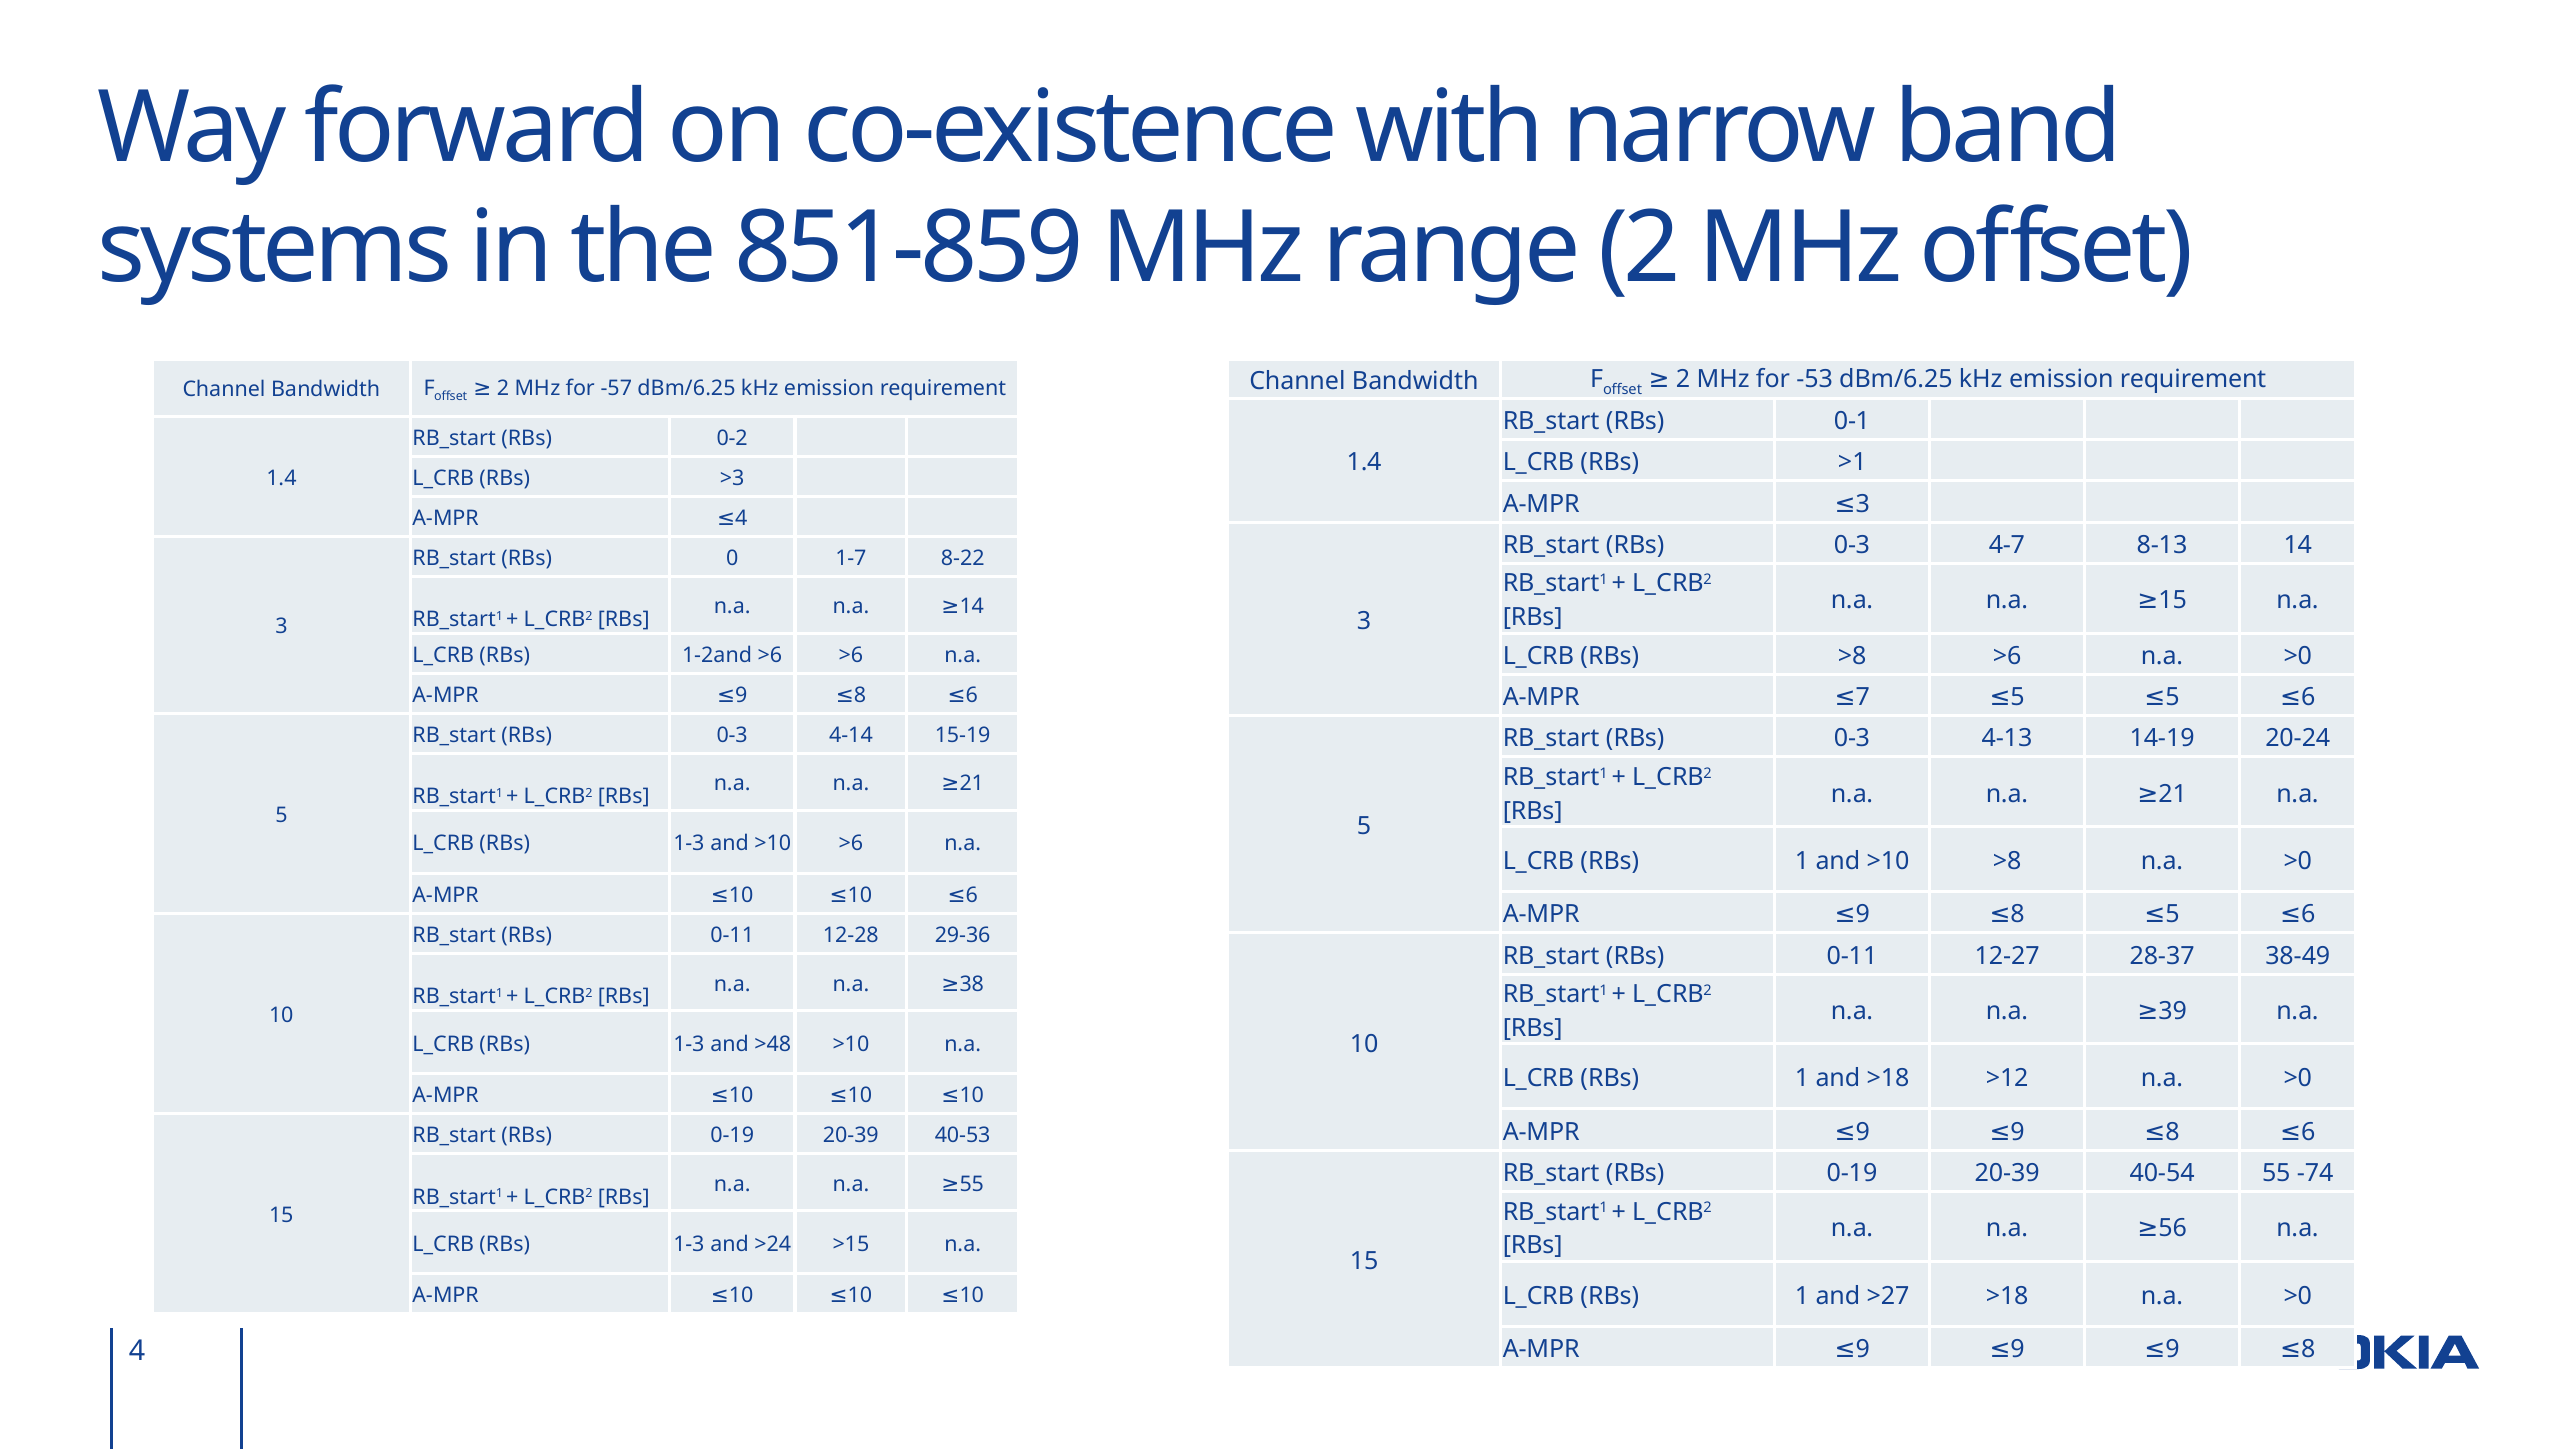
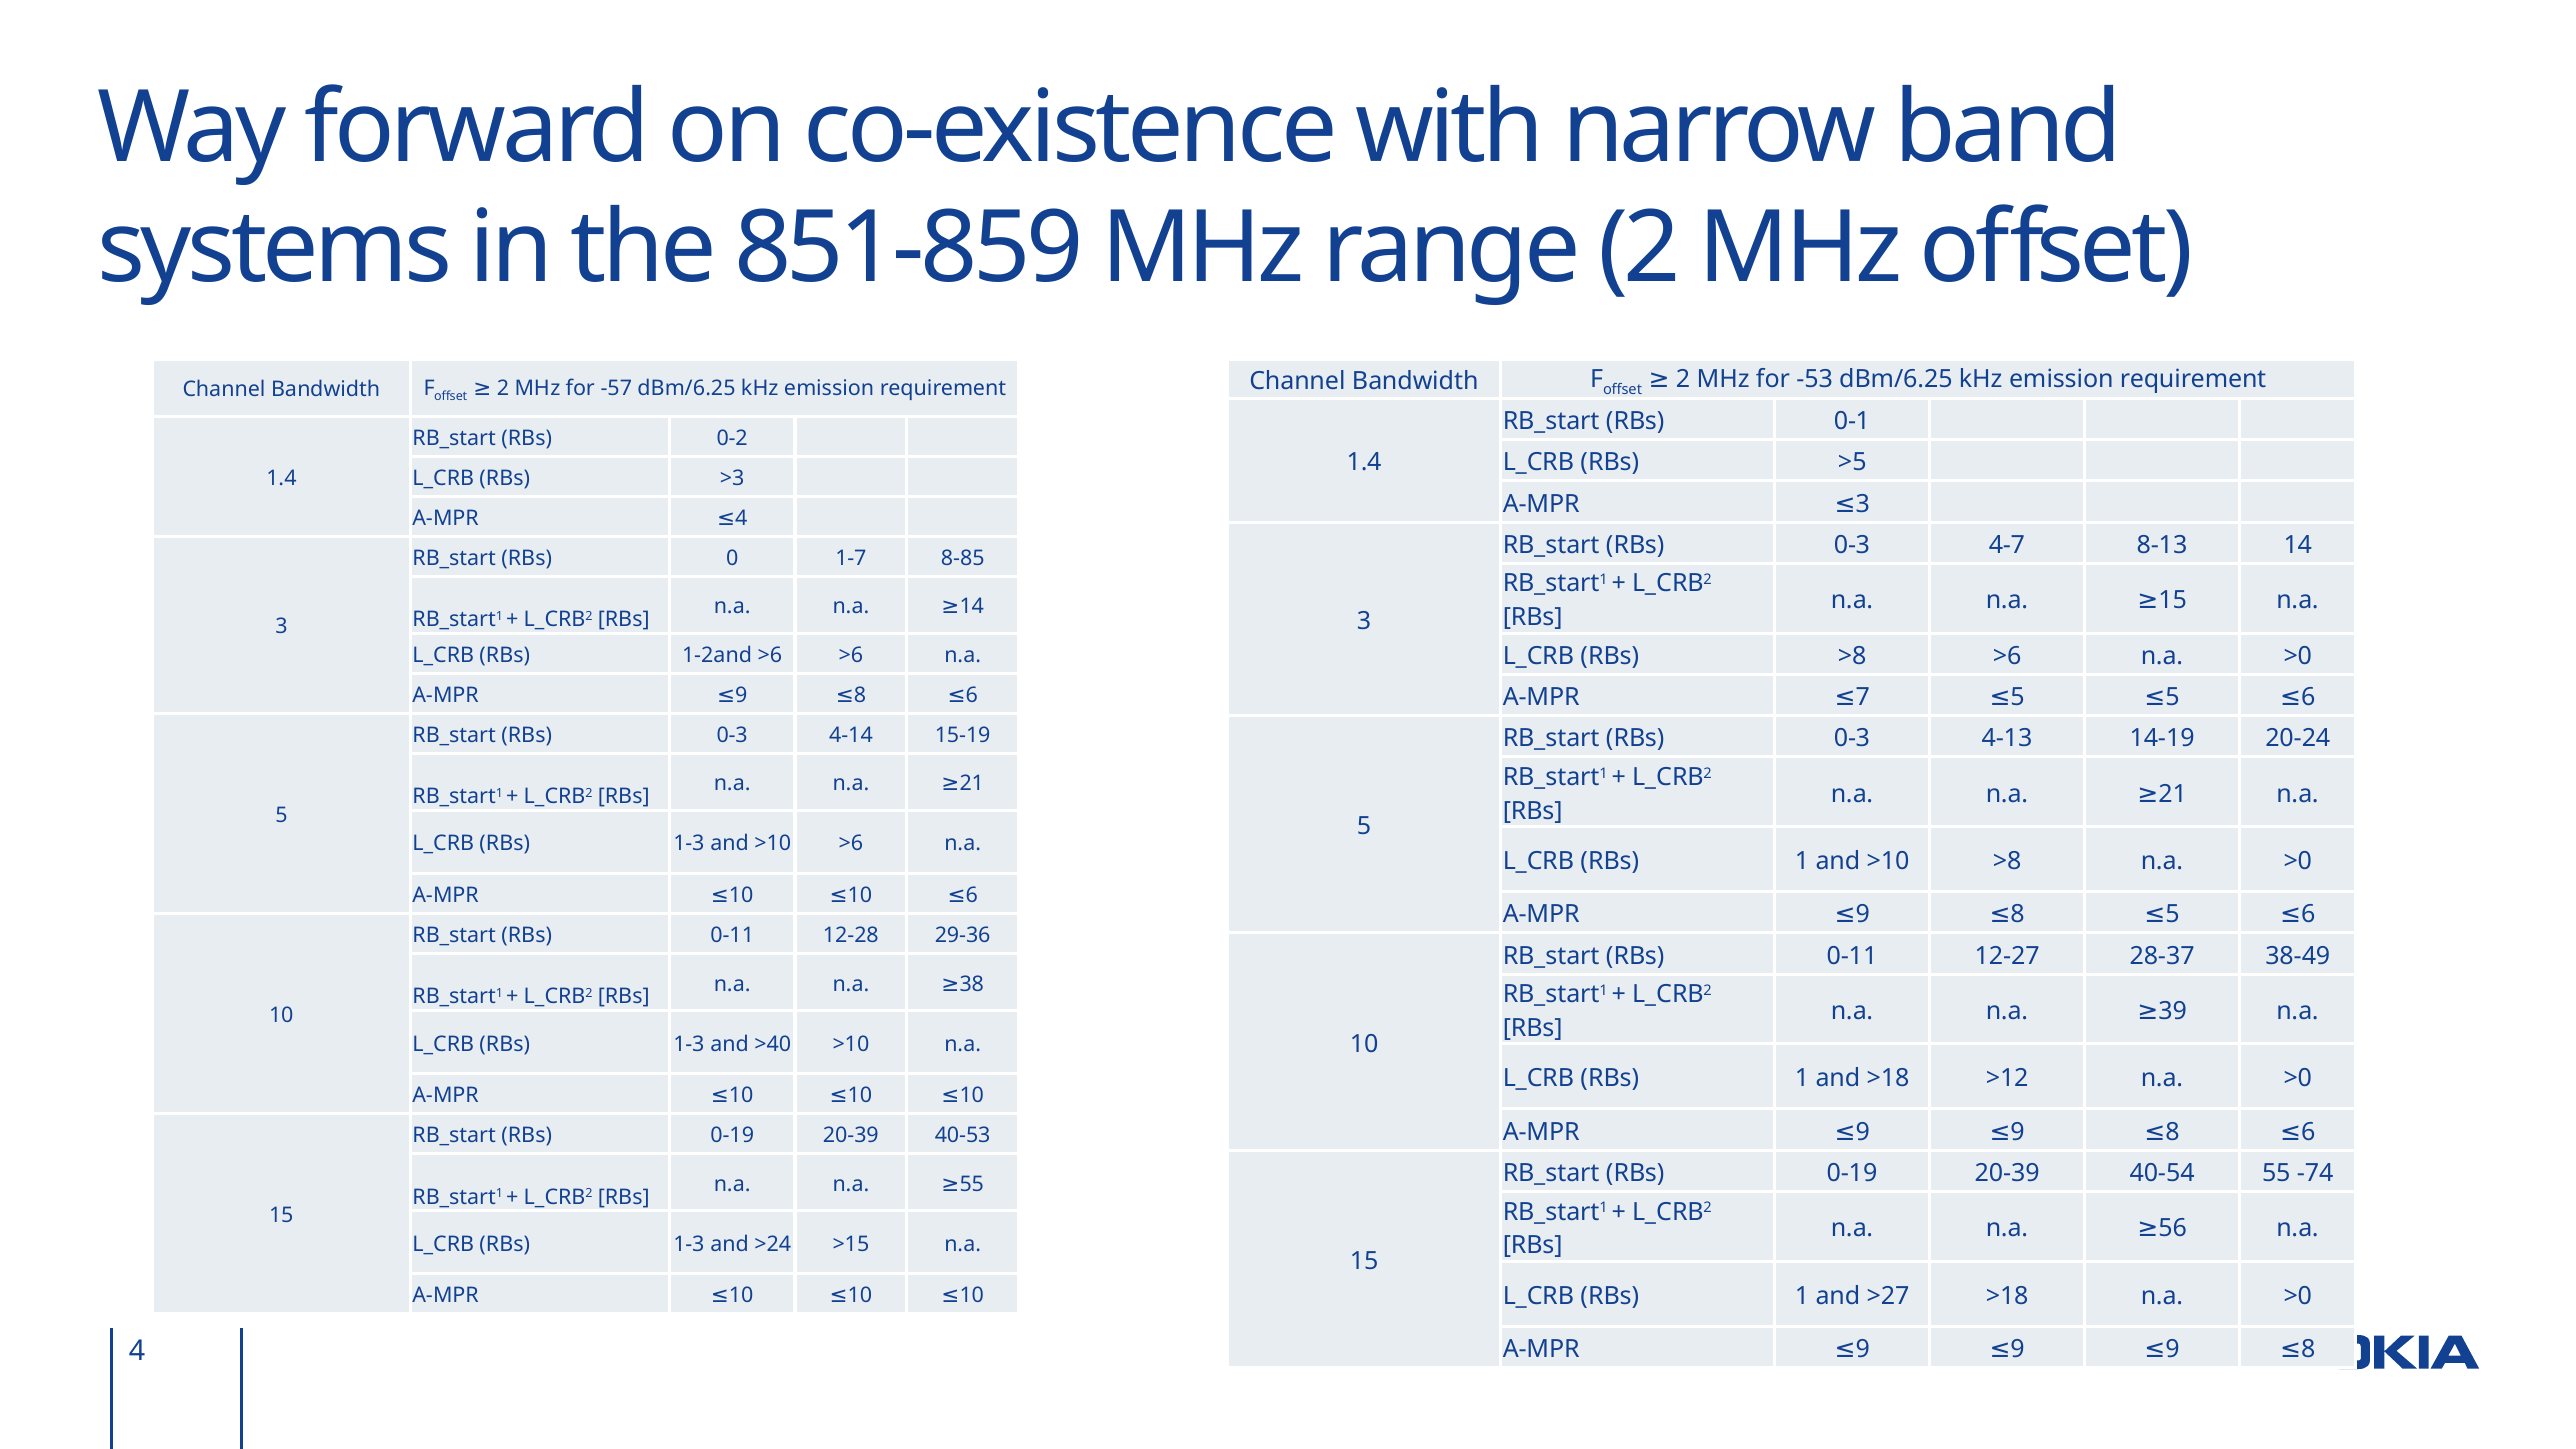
>1: >1 -> >5
8-22: 8-22 -> 8-85
>48: >48 -> >40
